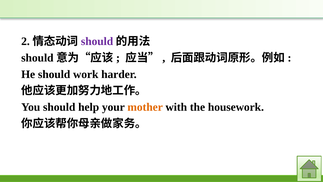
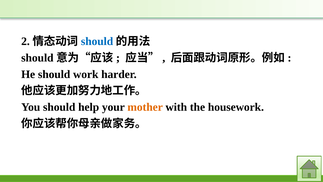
should at (97, 41) colour: purple -> blue
